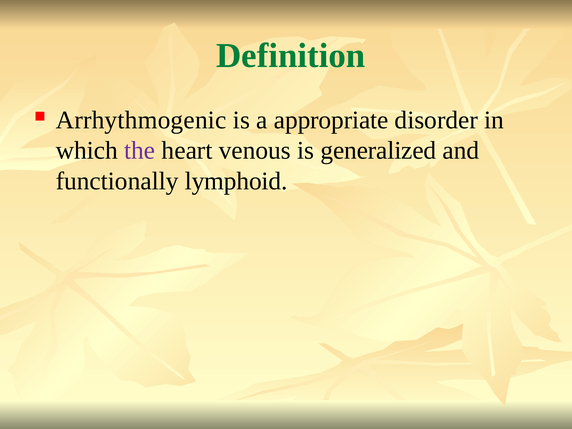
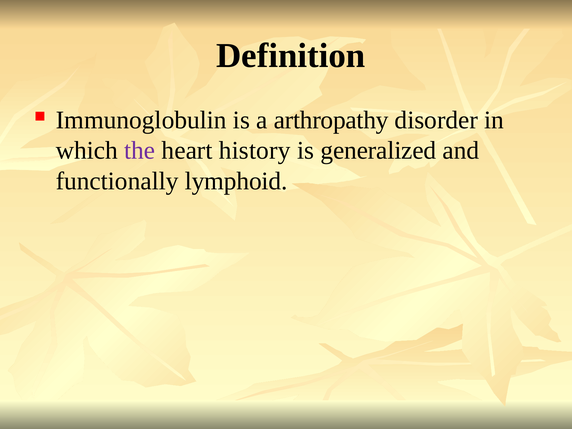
Definition colour: green -> black
Arrhythmogenic: Arrhythmogenic -> Immunoglobulin
appropriate: appropriate -> arthropathy
venous: venous -> history
